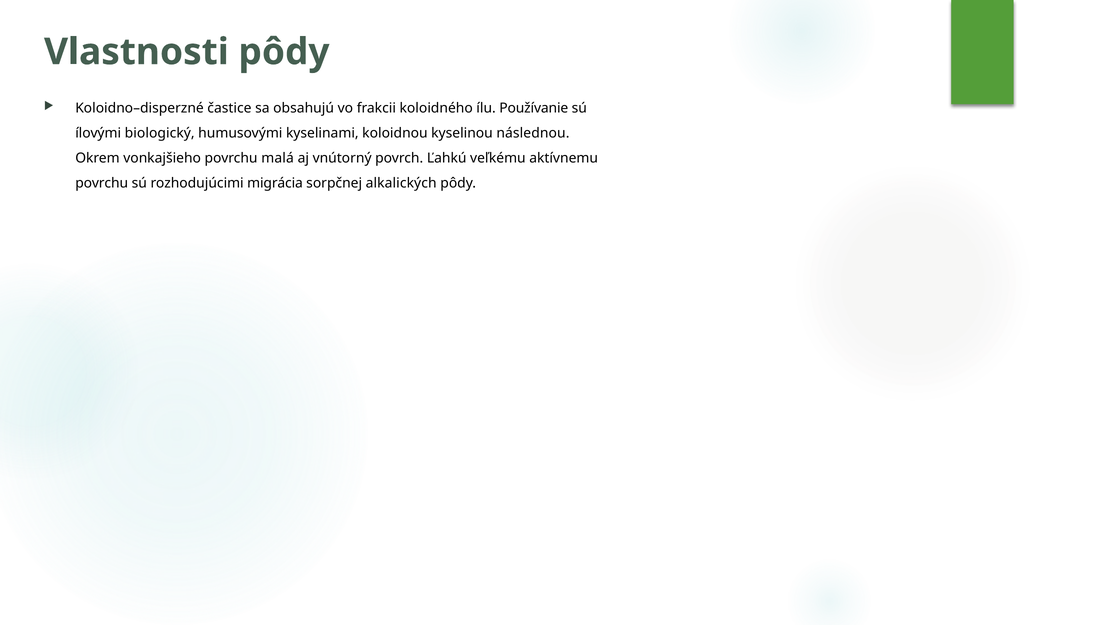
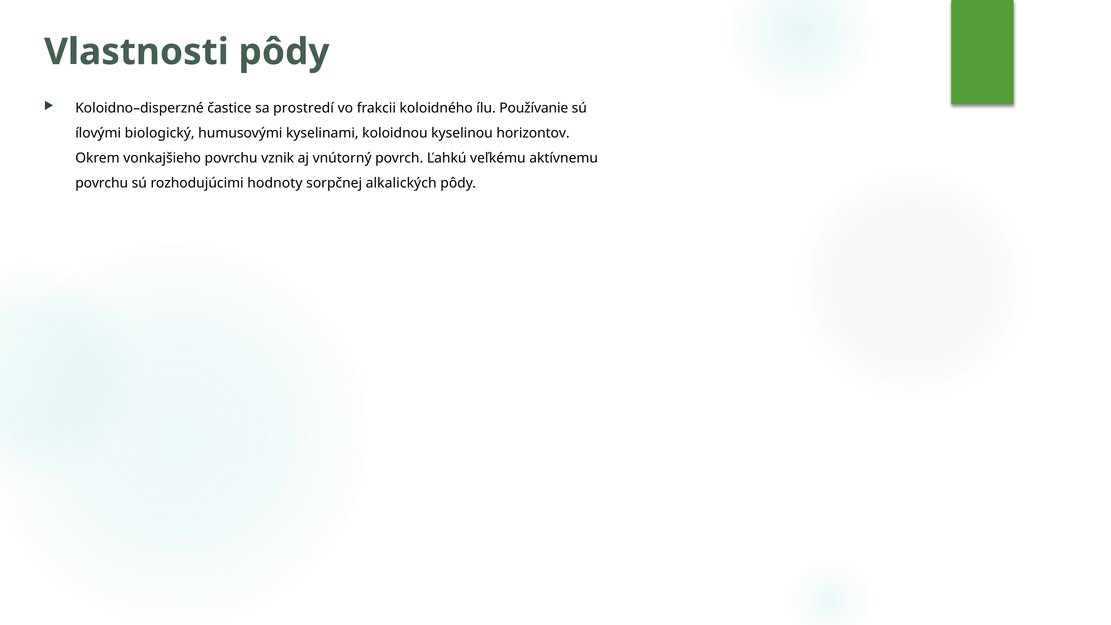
obsahujú: obsahujú -> prostredí
následnou: následnou -> horizontov
malá: malá -> vznik
migrácia: migrácia -> hodnoty
